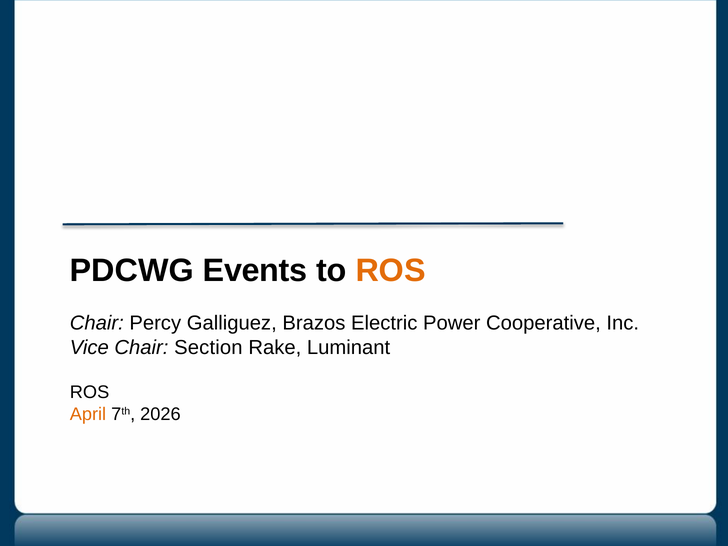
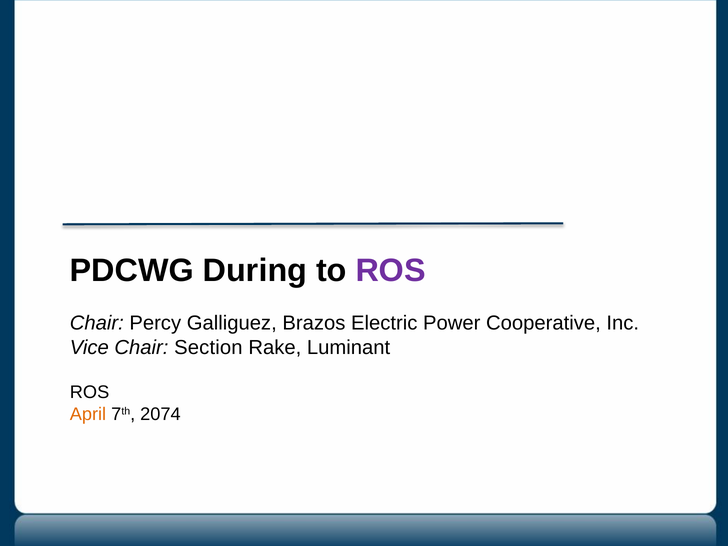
Events: Events -> During
ROS at (391, 271) colour: orange -> purple
2026: 2026 -> 2074
